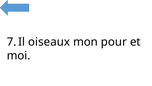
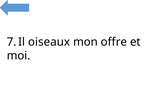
pour: pour -> offre
